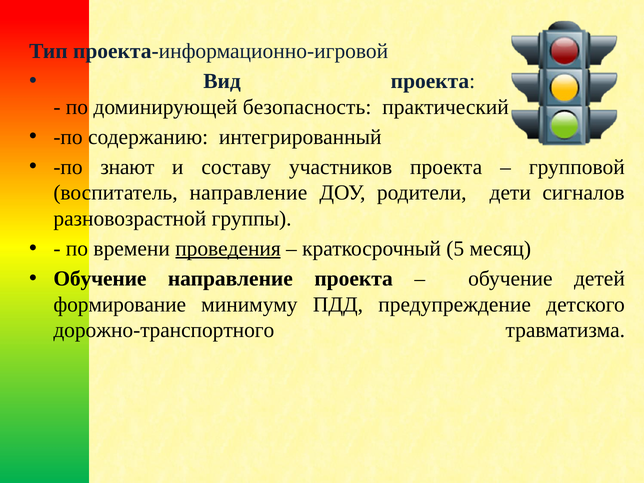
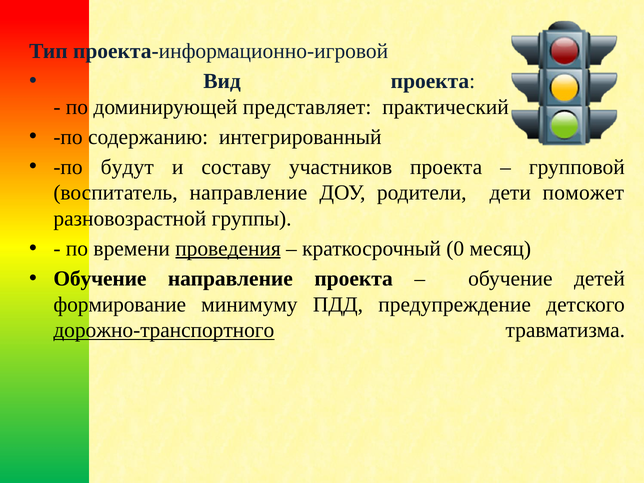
безопасность: безопасность -> представляет
знают: знают -> будут
сигналов: сигналов -> поможет
5: 5 -> 0
дорожно-транспортного underline: none -> present
